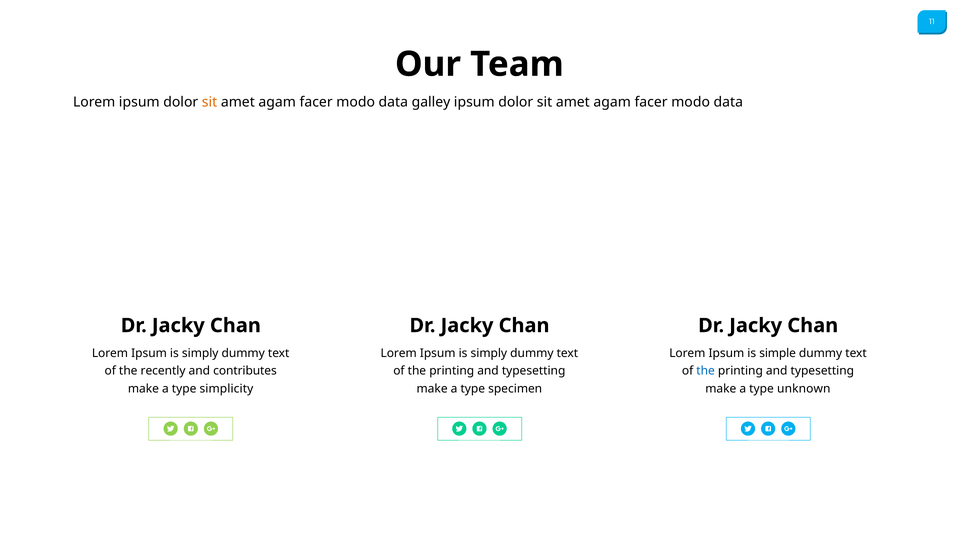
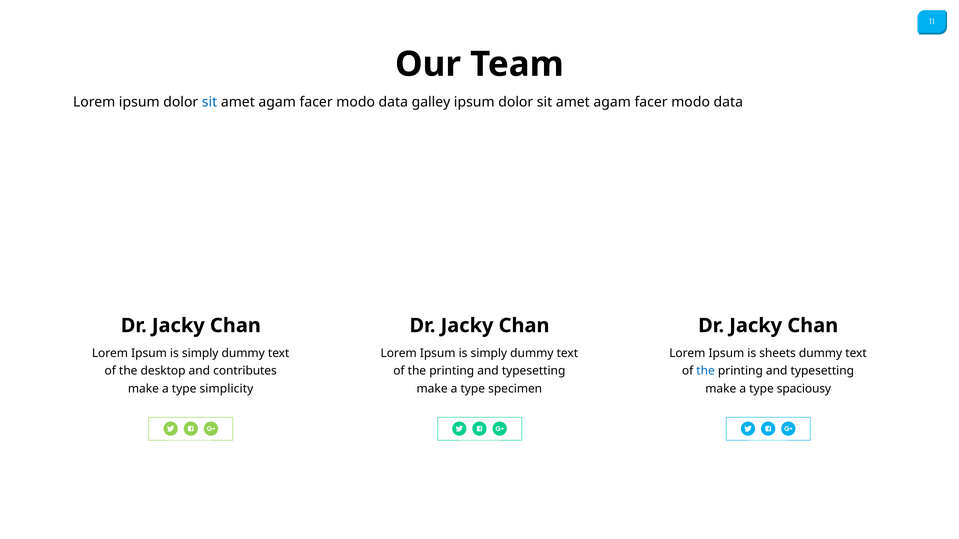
sit at (210, 102) colour: orange -> blue
simple: simple -> sheets
recently: recently -> desktop
unknown: unknown -> spaciousy
